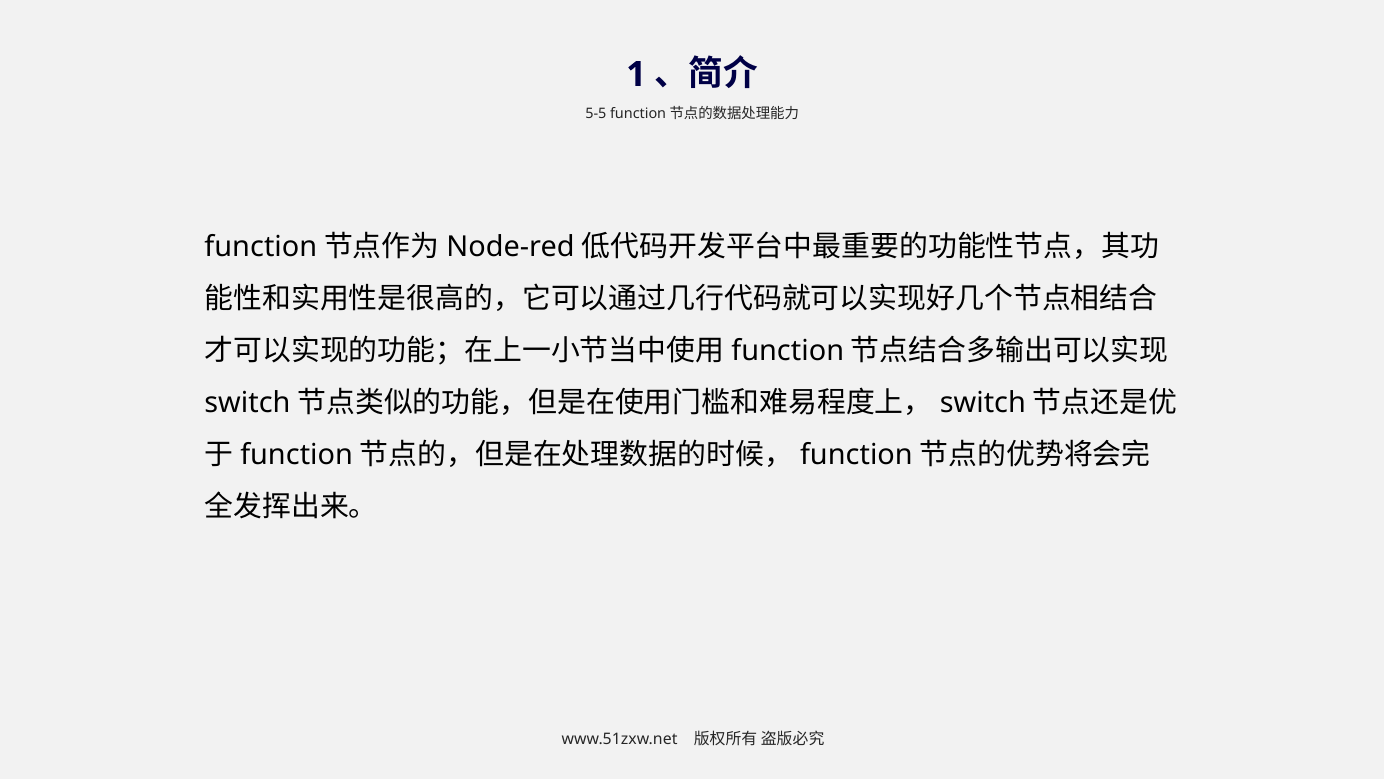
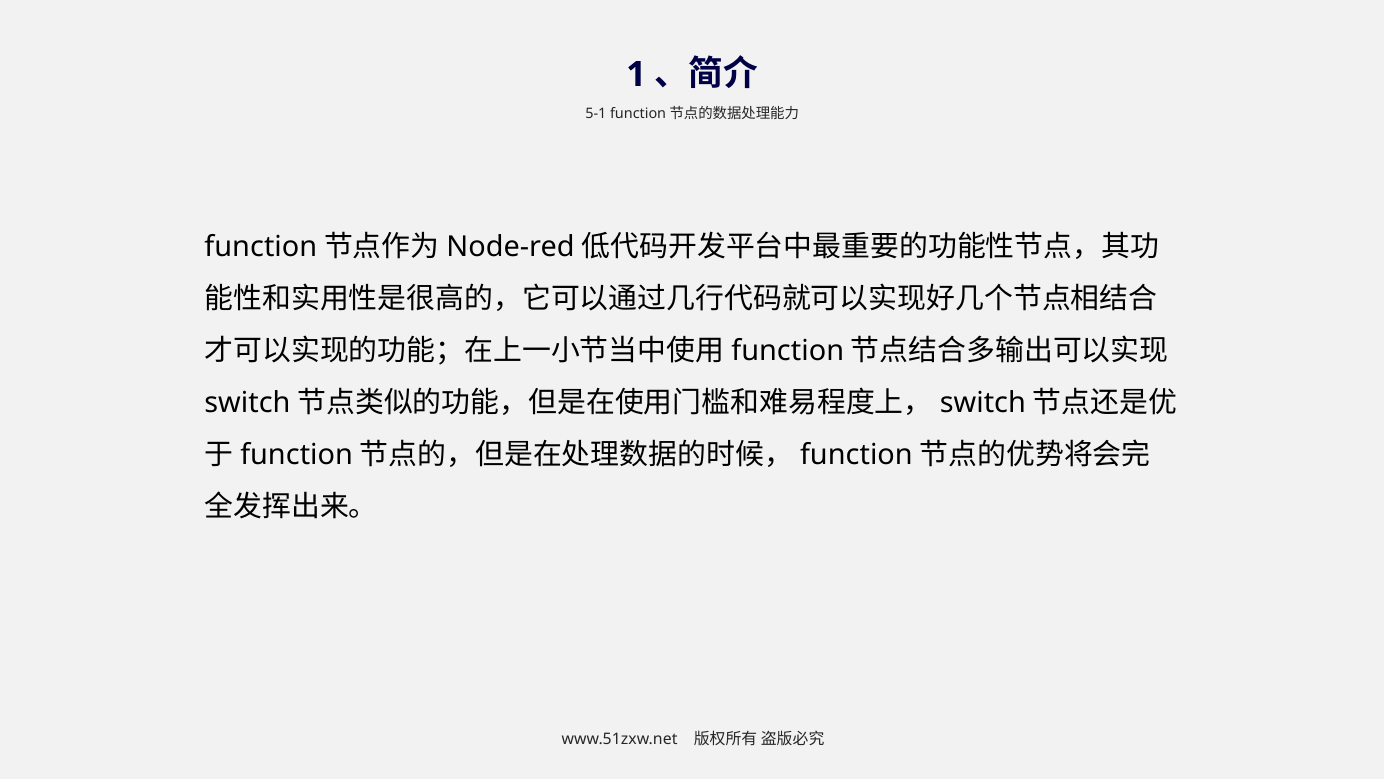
5-5: 5-5 -> 5-1
